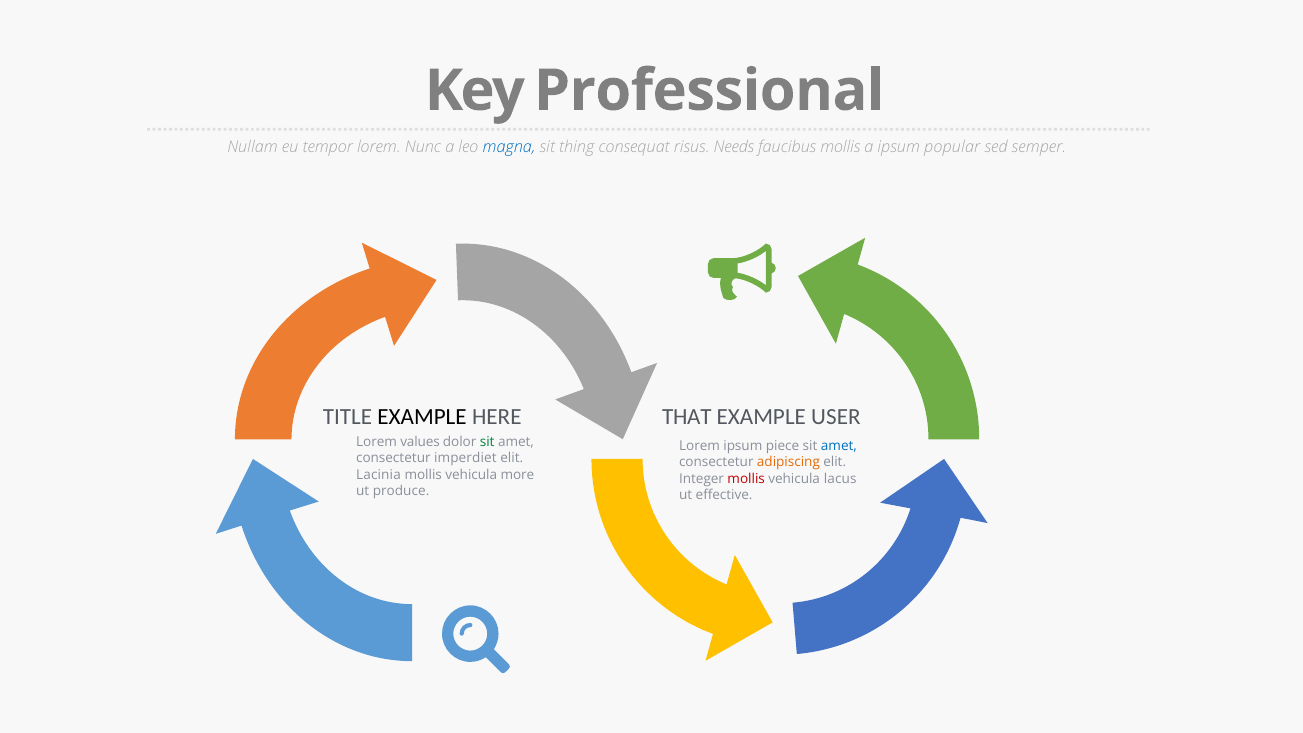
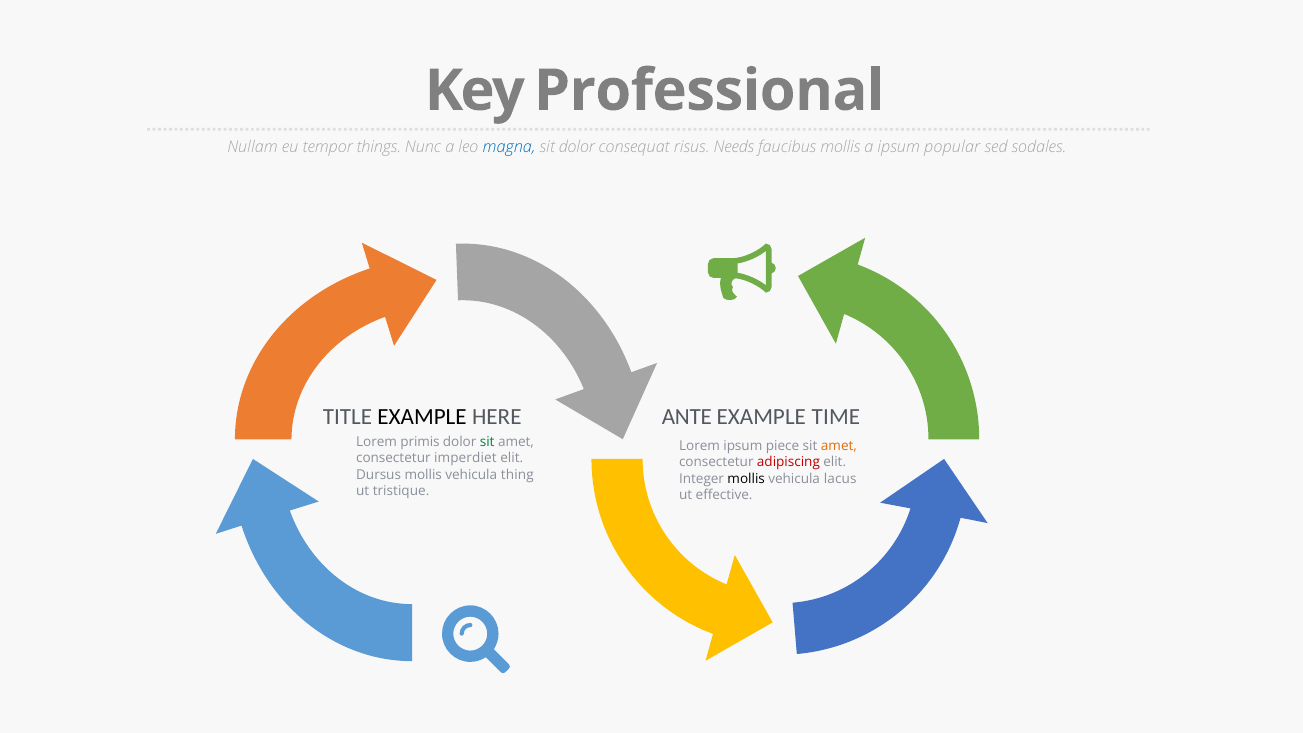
tempor lorem: lorem -> things
sit thing: thing -> dolor
semper: semper -> sodales
THAT: THAT -> ANTE
USER: USER -> TIME
values: values -> primis
amet at (839, 446) colour: blue -> orange
adipiscing colour: orange -> red
Lacinia: Lacinia -> Dursus
more: more -> thing
mollis at (746, 479) colour: red -> black
produce: produce -> tristique
